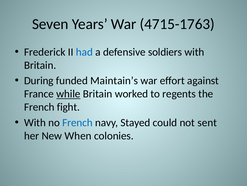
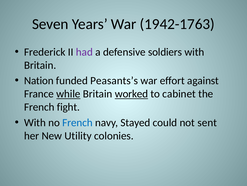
4715-1763: 4715-1763 -> 1942-1763
had colour: blue -> purple
During: During -> Nation
Maintain’s: Maintain’s -> Peasants’s
worked underline: none -> present
regents: regents -> cabinet
When: When -> Utility
